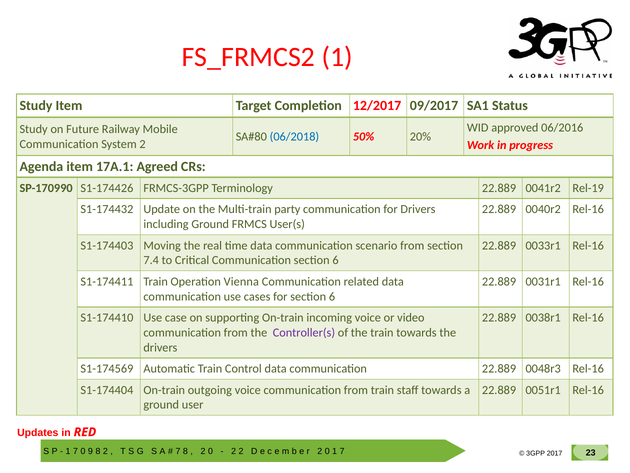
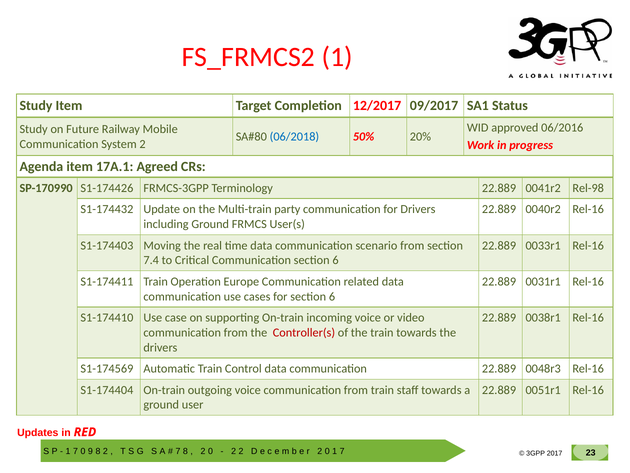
Rel-19: Rel-19 -> Rel-98
Vienna: Vienna -> Europe
Controller(s colour: purple -> red
